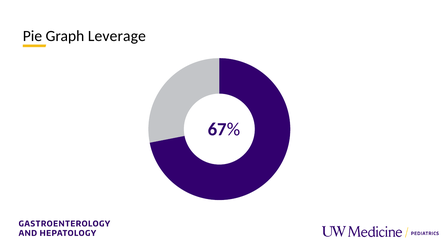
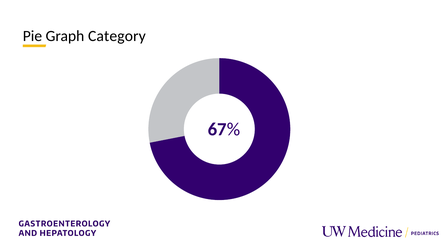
Leverage: Leverage -> Category
